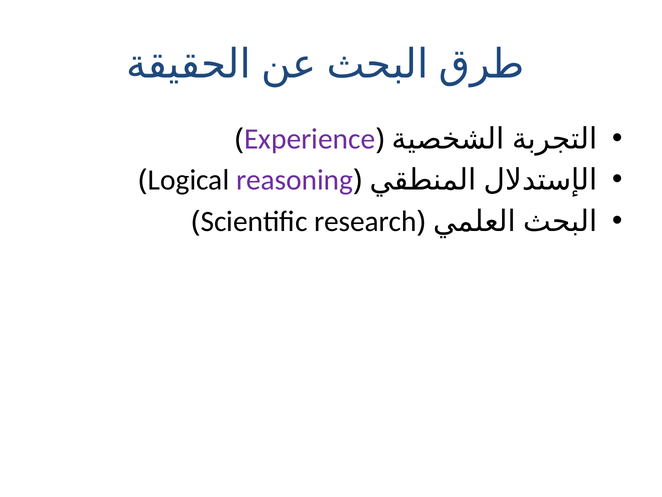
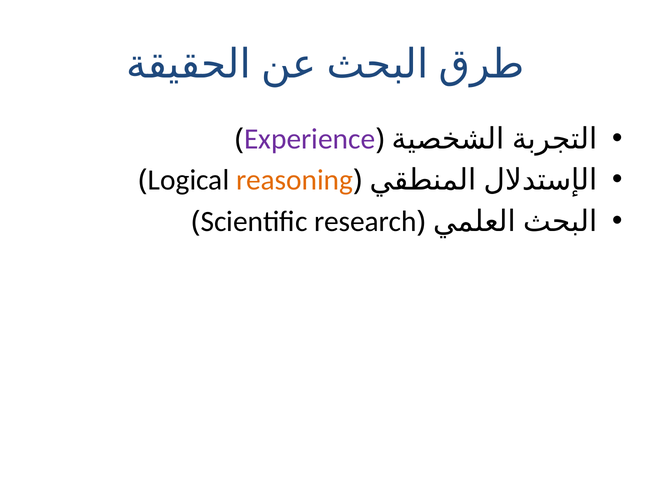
reasoning colour: purple -> orange
